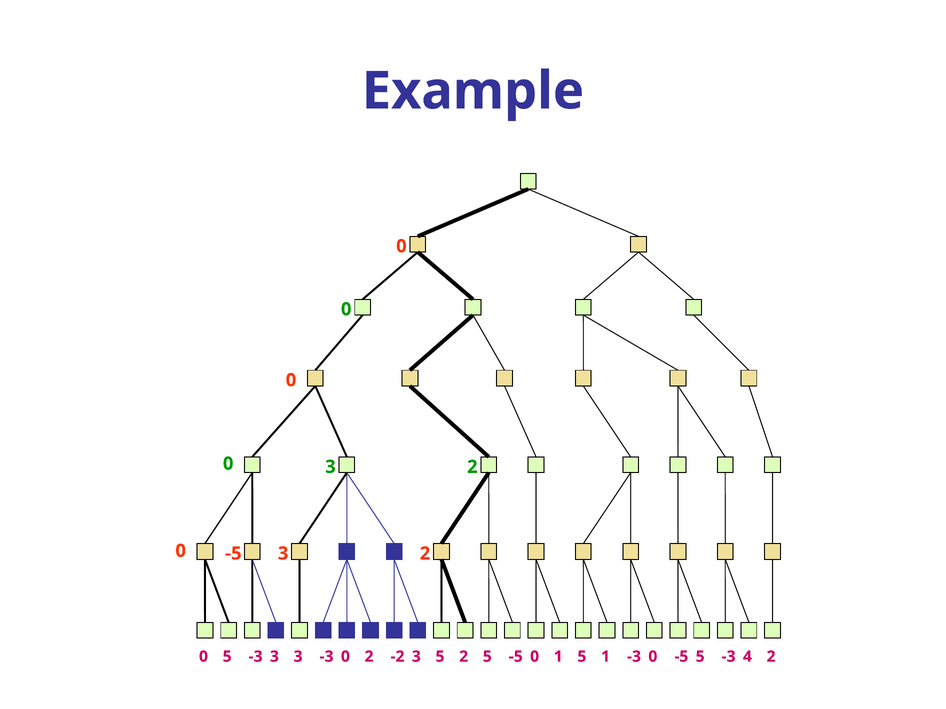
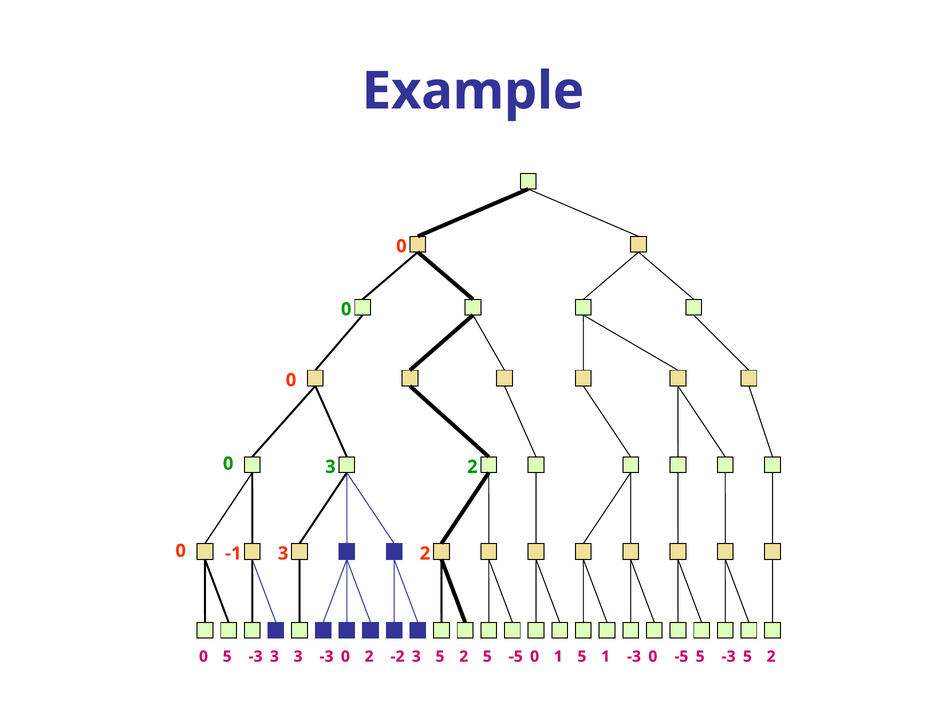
0 -5: -5 -> -1
5 4: 4 -> 5
